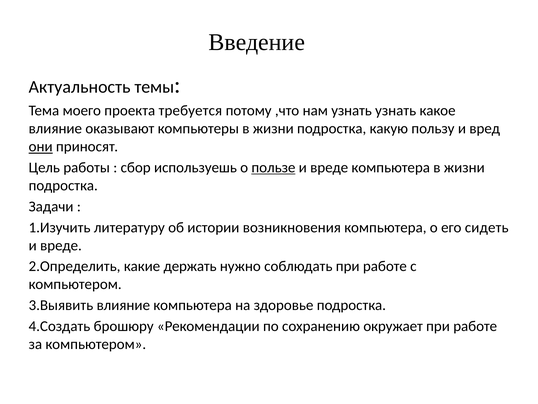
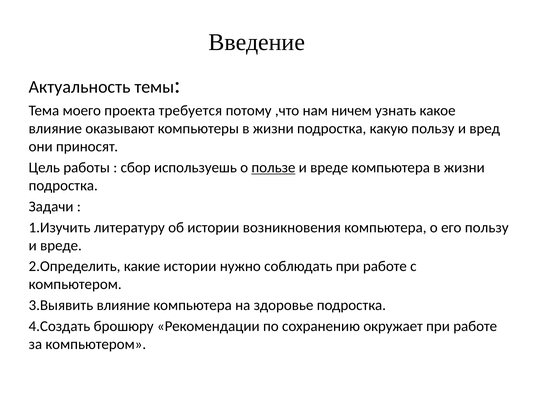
нам узнать: узнать -> ничем
они underline: present -> none
его сидеть: сидеть -> пользу
какие держать: держать -> истории
